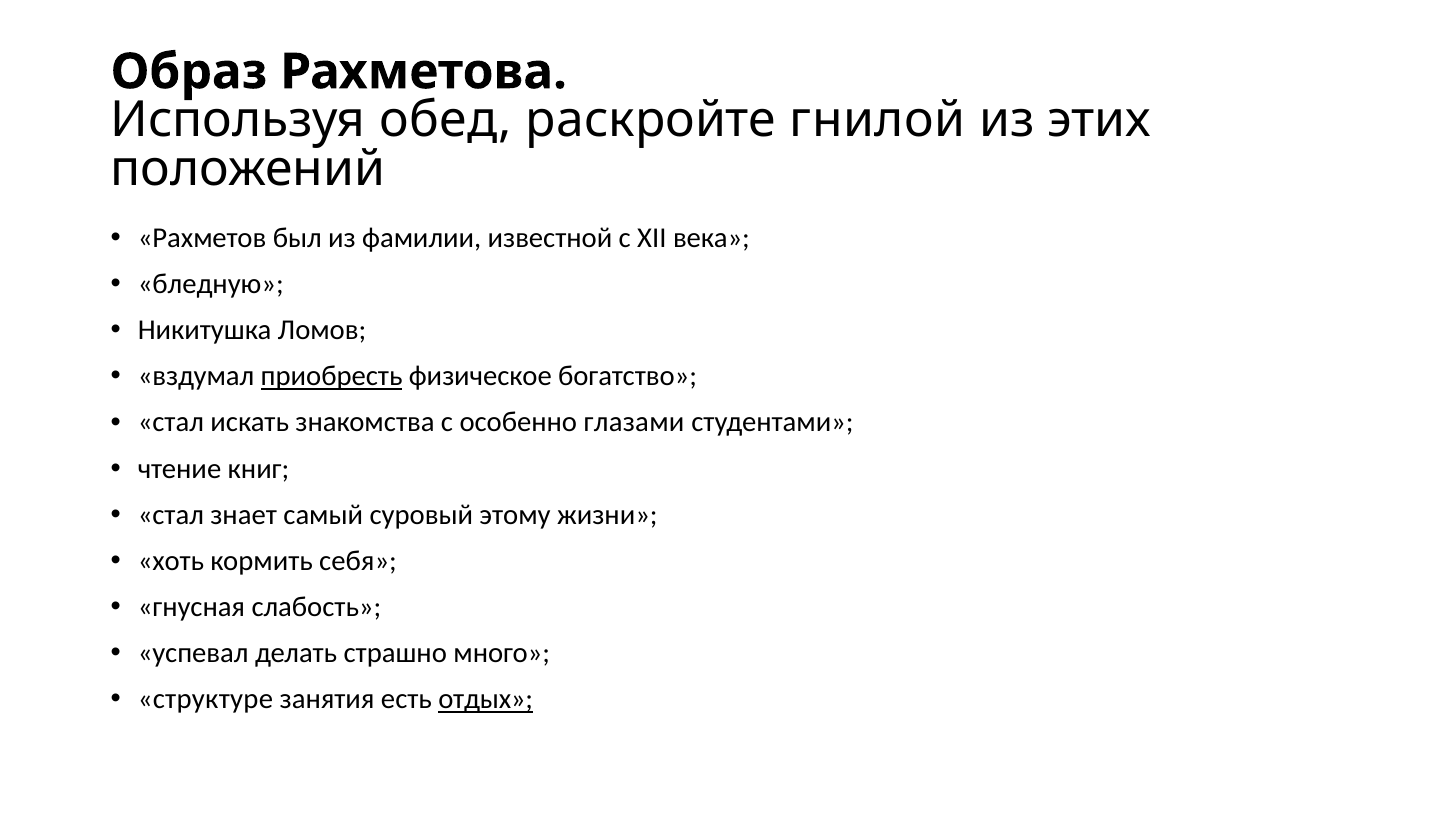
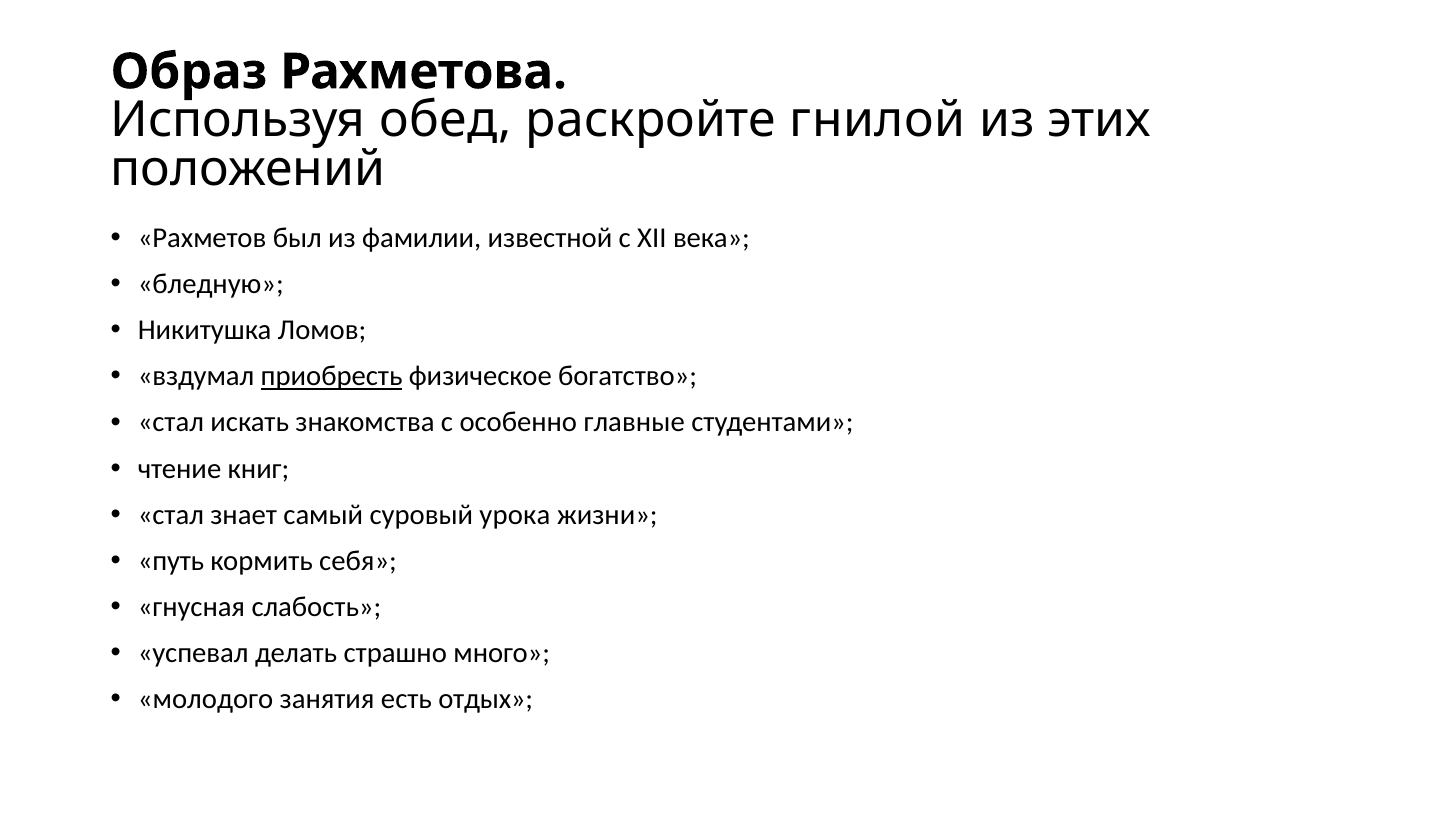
глазами: глазами -> главные
этому: этому -> урока
хоть: хоть -> путь
структуре: структуре -> молодого
отдых underline: present -> none
